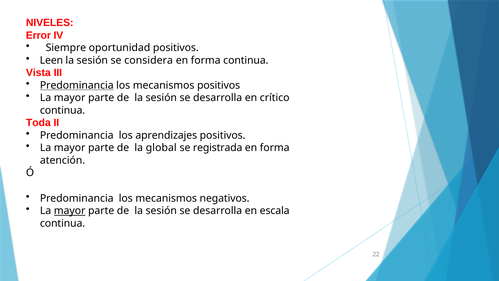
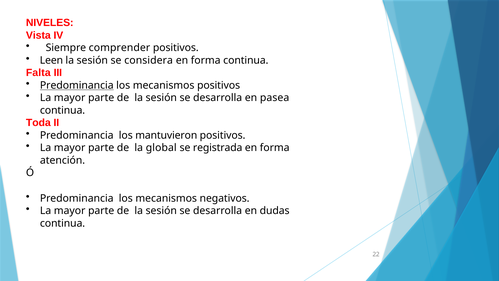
Error: Error -> Vista
oportunidad: oportunidad -> comprender
Vista: Vista -> Falta
crítico: crítico -> pasea
aprendizajes: aprendizajes -> mantuvieron
mayor at (70, 211) underline: present -> none
escala: escala -> dudas
